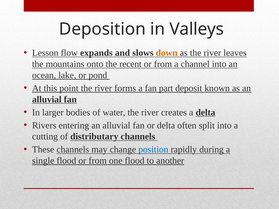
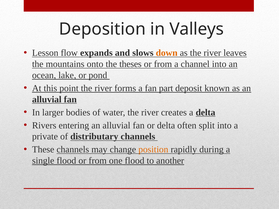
recent: recent -> theses
cutting: cutting -> private
position colour: blue -> orange
